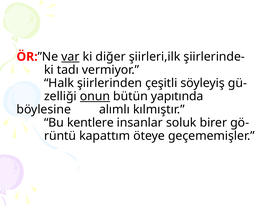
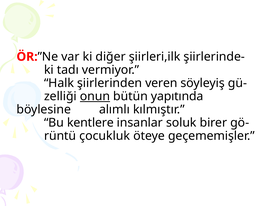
var underline: present -> none
çeşitli: çeşitli -> veren
kapattım: kapattım -> çocukluk
